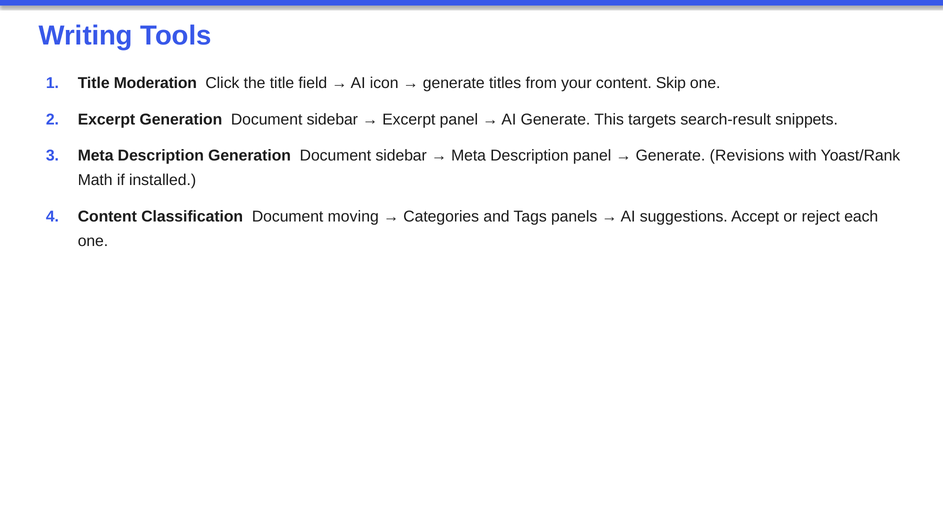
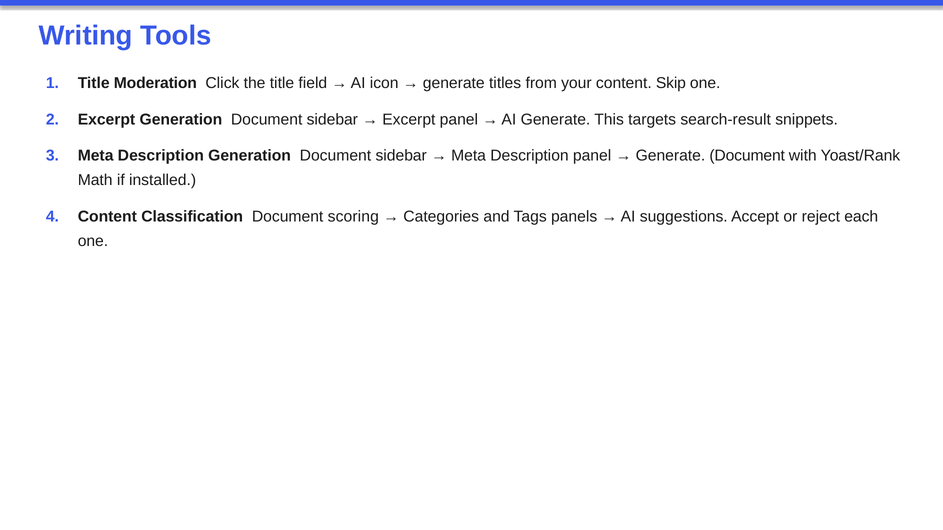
Generate Revisions: Revisions -> Document
moving: moving -> scoring
